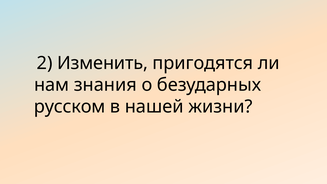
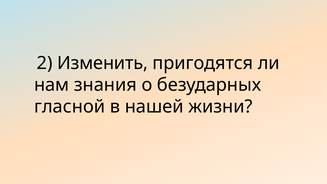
русском: русском -> гласной
